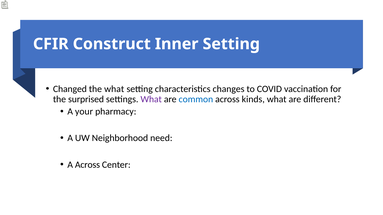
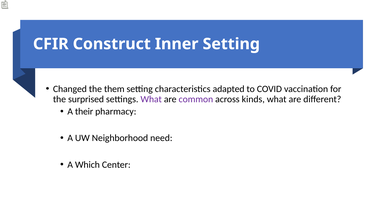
the what: what -> them
changes: changes -> adapted
common colour: blue -> purple
your: your -> their
A Across: Across -> Which
